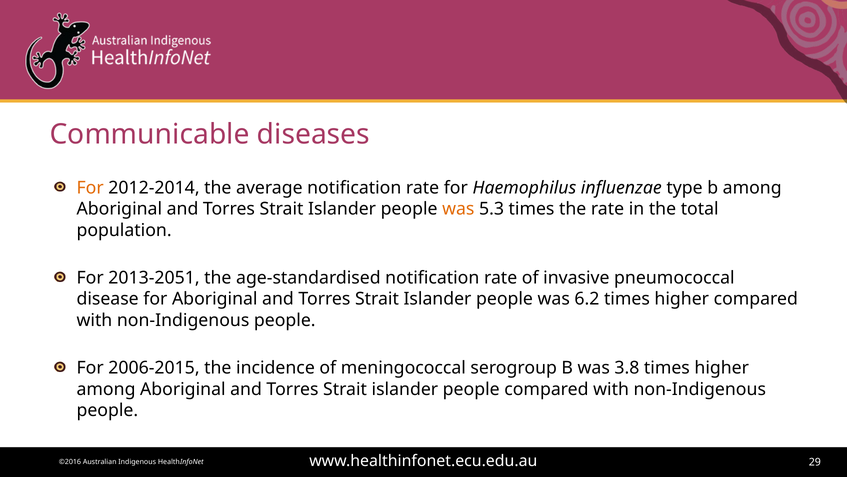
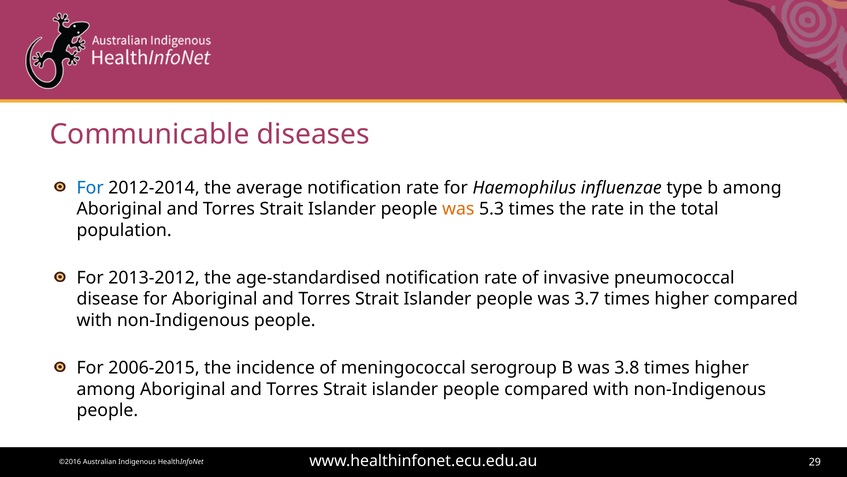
For at (90, 188) colour: orange -> blue
2013-2051: 2013-2051 -> 2013-2012
6.2: 6.2 -> 3.7
